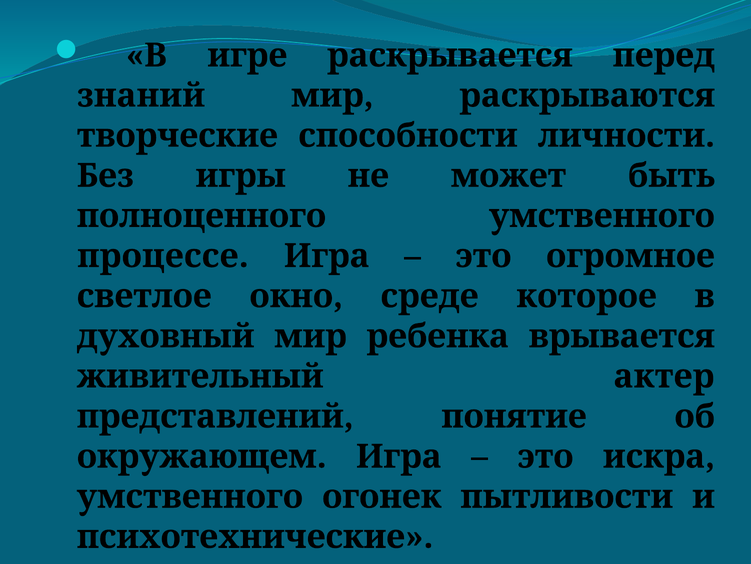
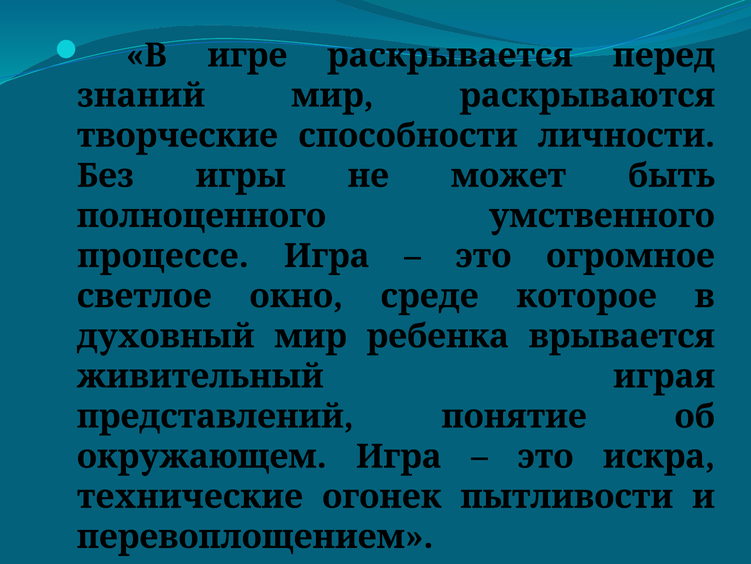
актер: актер -> играя
умственного at (190, 496): умственного -> технические
психотехнические: психотехнические -> перевоплощением
